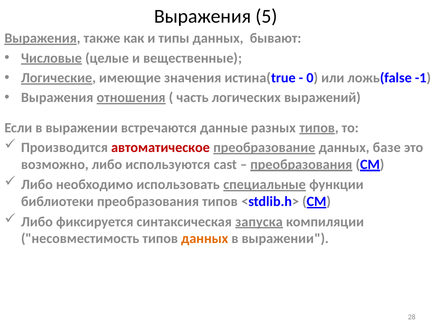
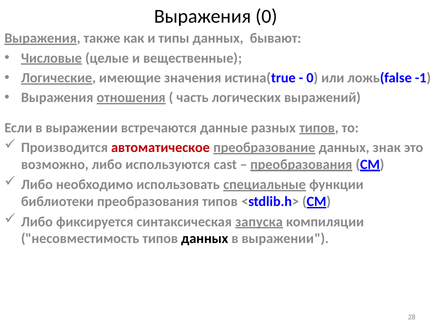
Выражения 5: 5 -> 0
базе: базе -> знак
данных at (205, 238) colour: orange -> black
